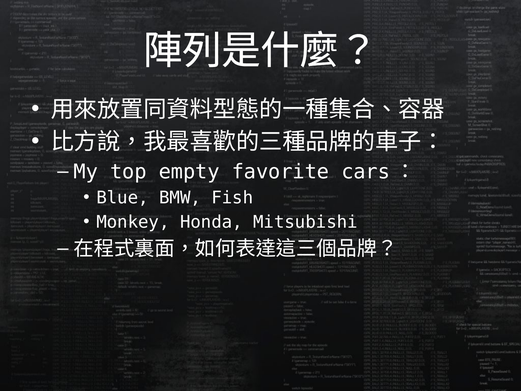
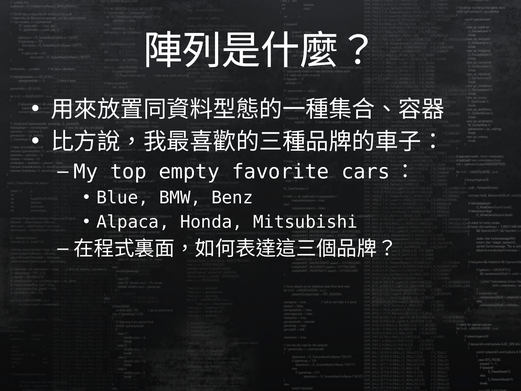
Fish: Fish -> Benz
Monkey: Monkey -> Alpaca
